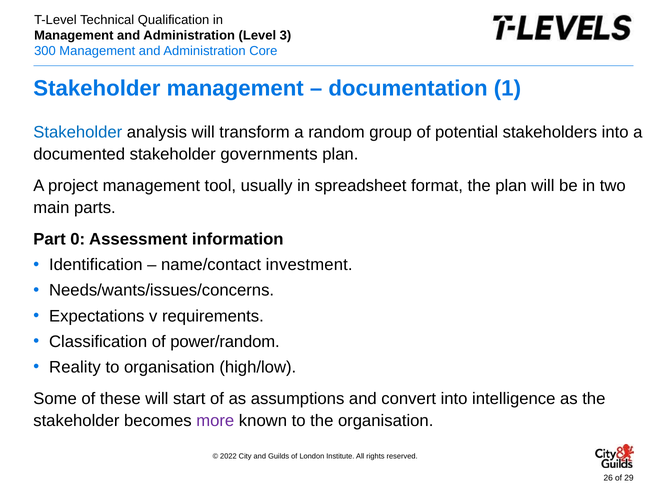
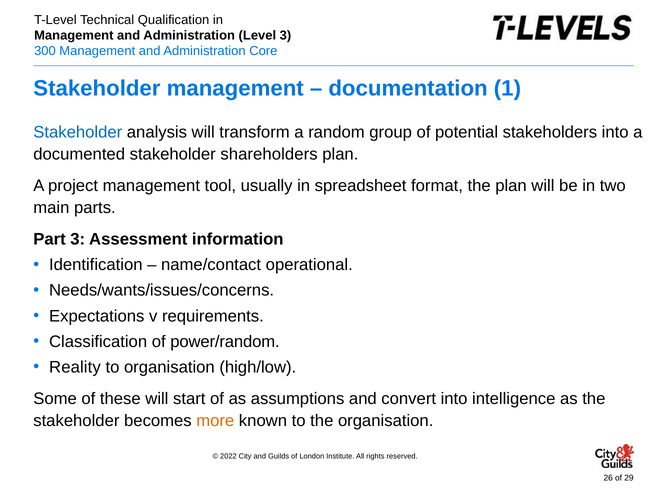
governments: governments -> shareholders
Part 0: 0 -> 3
investment: investment -> operational
more colour: purple -> orange
